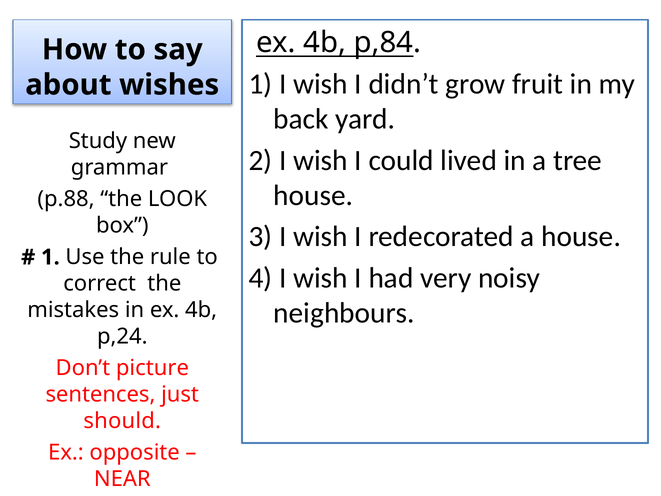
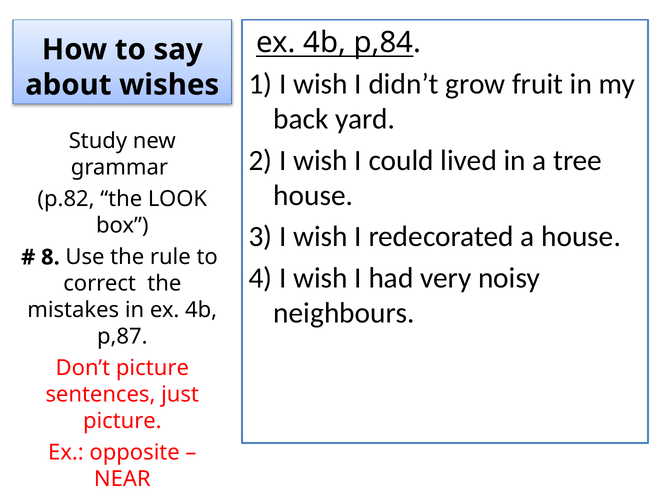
p.88: p.88 -> p.82
1 at (50, 257): 1 -> 8
p,24: p,24 -> p,87
should at (122, 421): should -> picture
